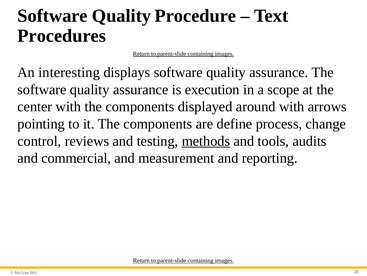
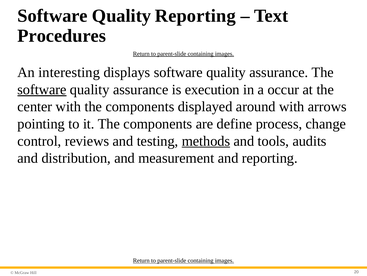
Quality Procedure: Procedure -> Reporting
software at (42, 89) underline: none -> present
scope: scope -> occur
commercial: commercial -> distribution
